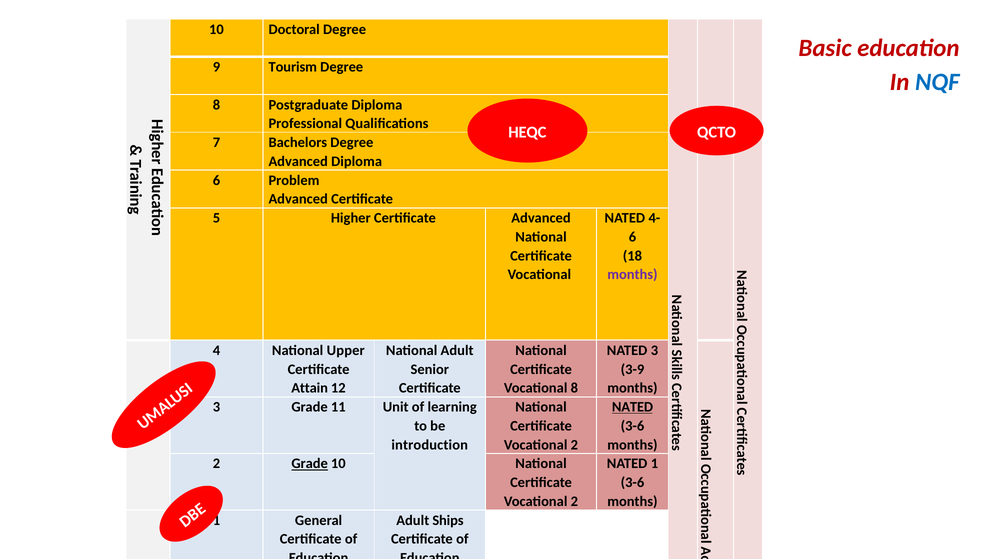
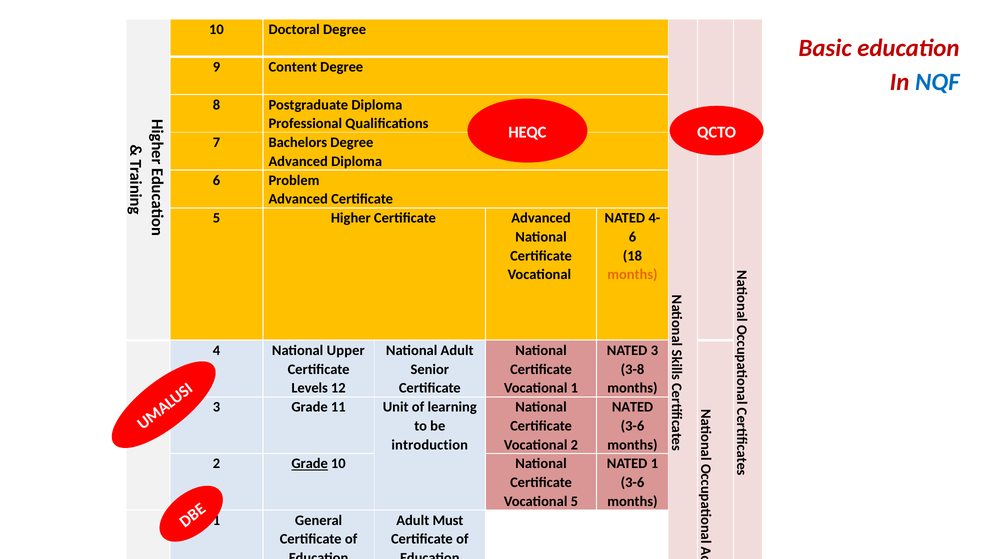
Tourism: Tourism -> Content
months at (632, 275) colour: purple -> orange
3-9: 3-9 -> 3-8
Attain: Attain -> Levels
Vocational 8: 8 -> 1
NATED at (633, 407) underline: present -> none
2 at (574, 502): 2 -> 5
Ships: Ships -> Must
